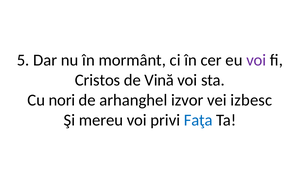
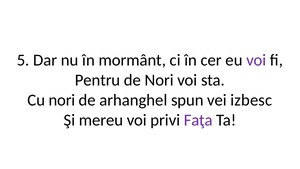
Cristos: Cristos -> Pentru
de Vină: Vină -> Nori
izvor: izvor -> spun
Faţa colour: blue -> purple
